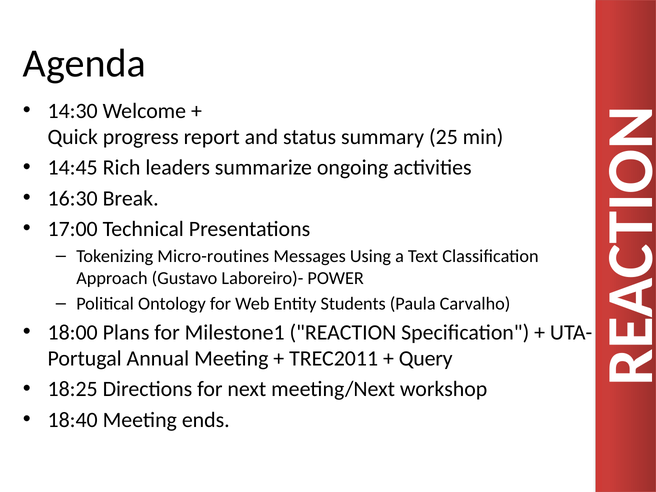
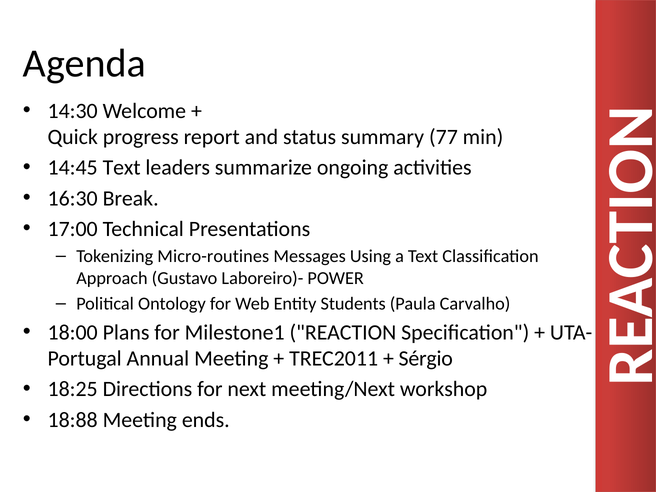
25: 25 -> 77
14:45 Rich: Rich -> Text
Query: Query -> Sérgio
18:40: 18:40 -> 18:88
